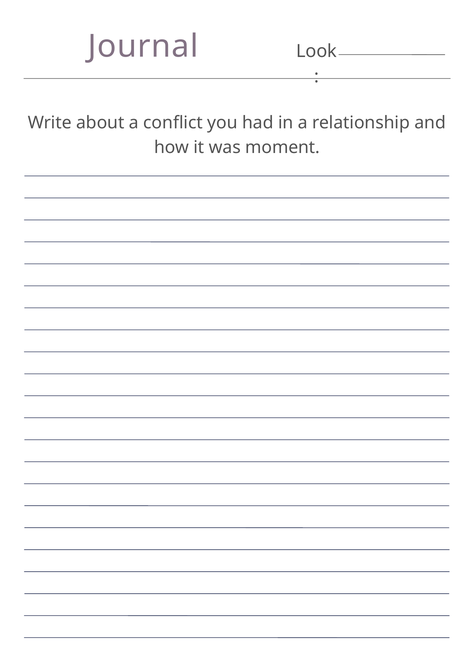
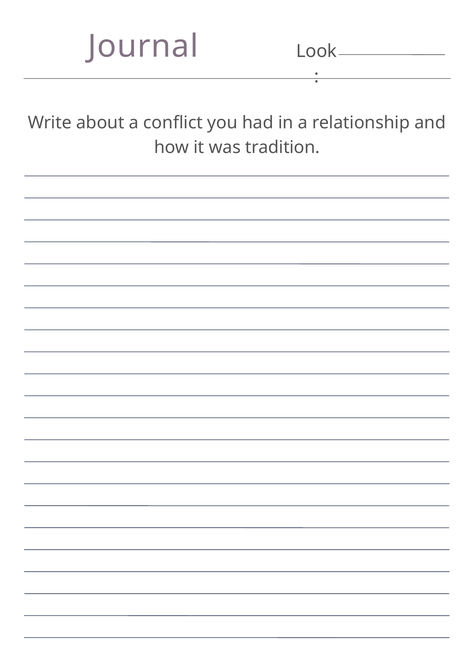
moment: moment -> tradition
